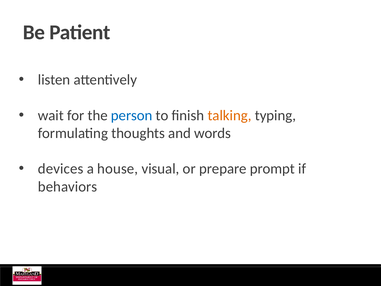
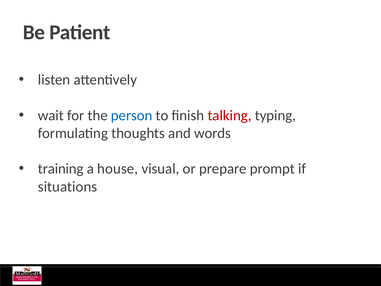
talking colour: orange -> red
devices: devices -> training
behaviors: behaviors -> situations
